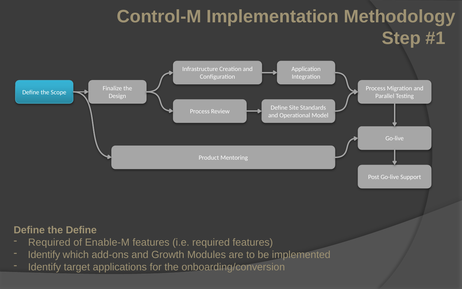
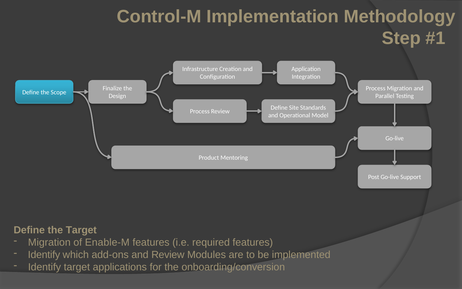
the Define: Define -> Target
Required at (49, 242): Required -> Migration
and Growth: Growth -> Review
